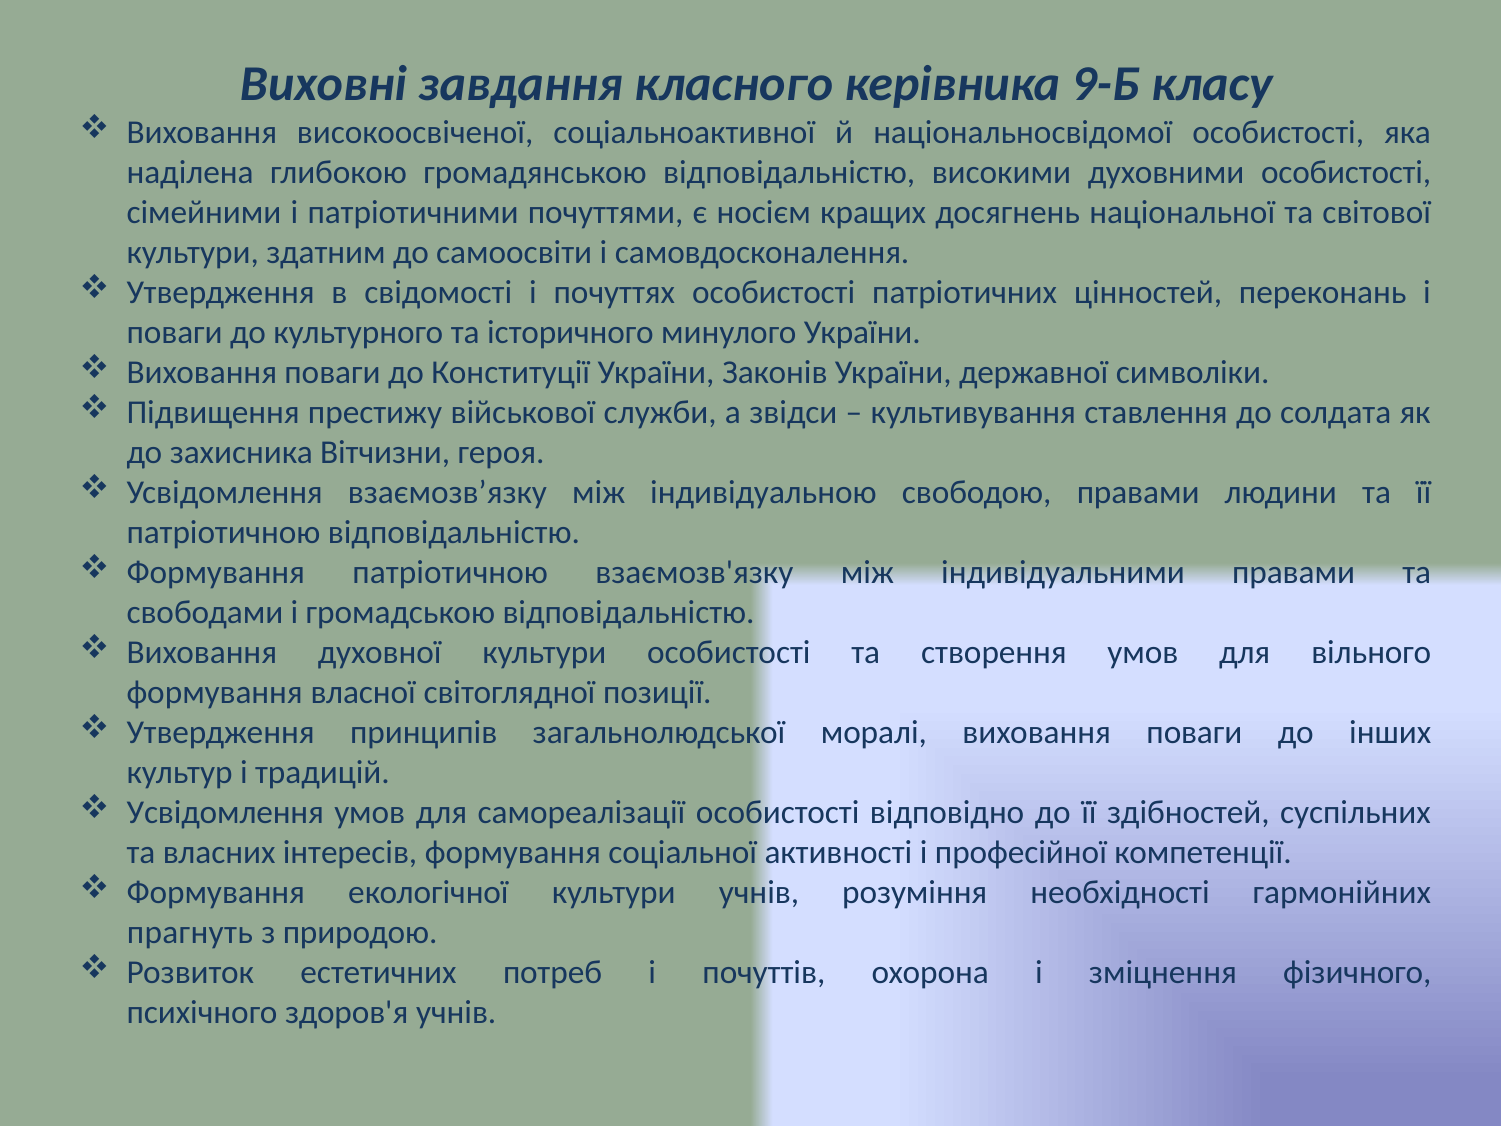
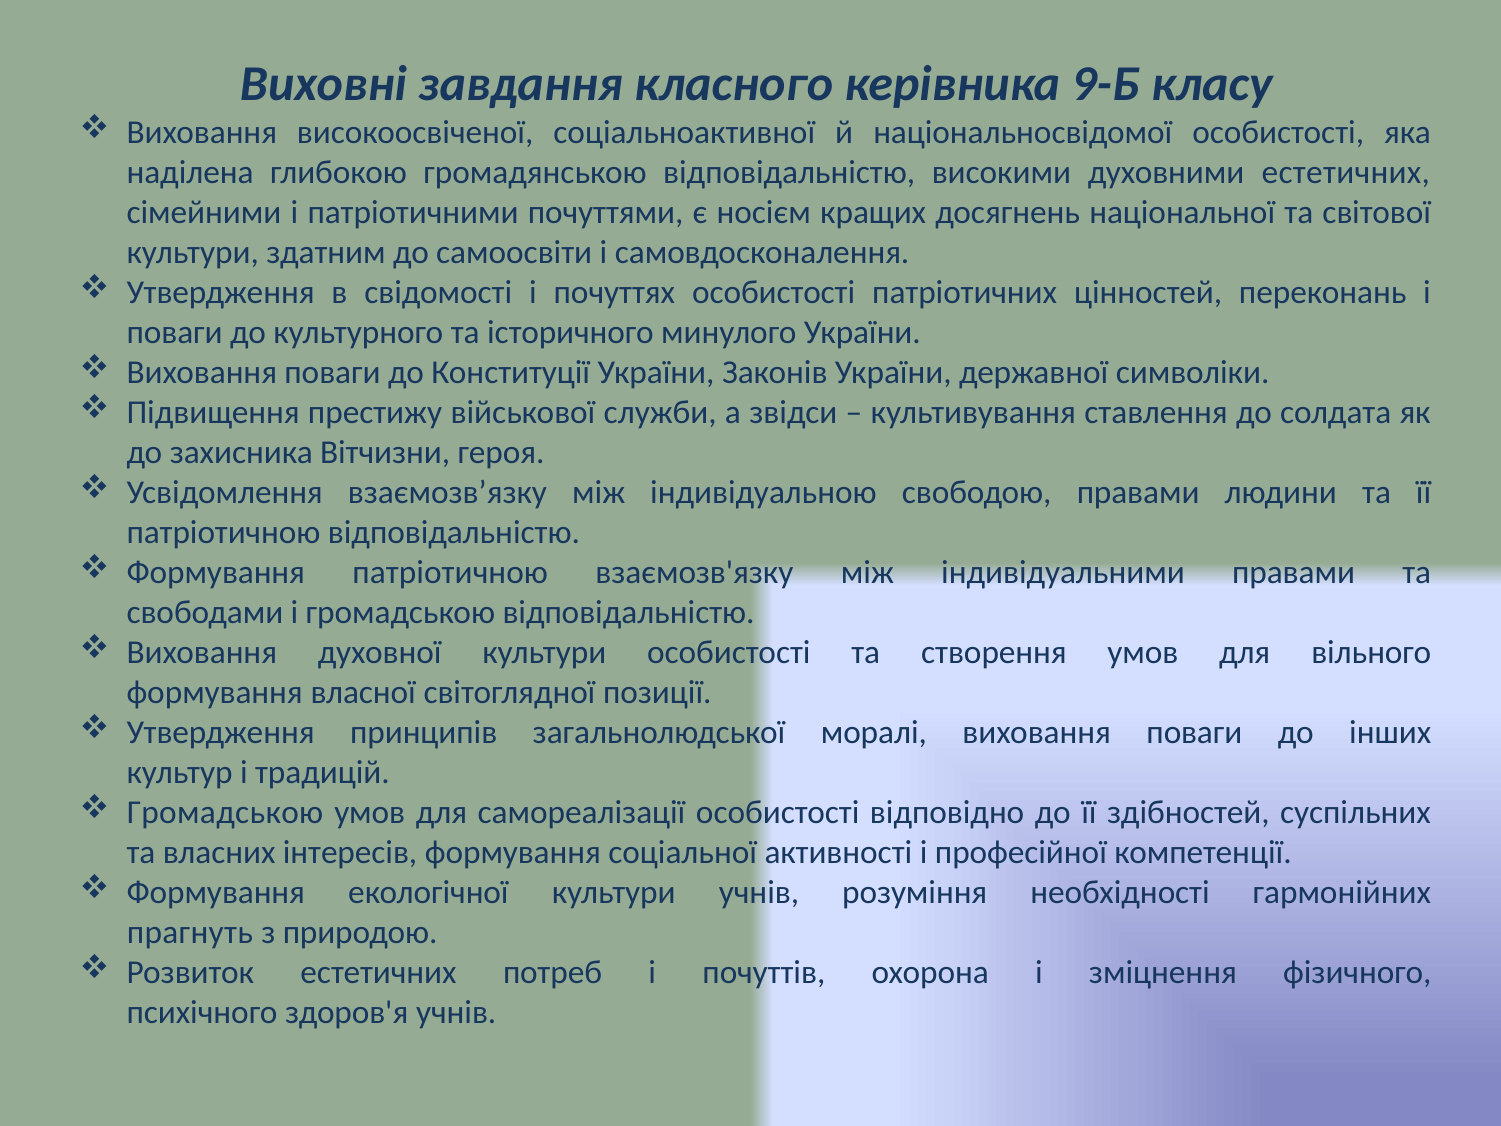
духовними особистості: особистості -> естетичних
Усвідомлення at (225, 813): Усвідомлення -> Громадською
